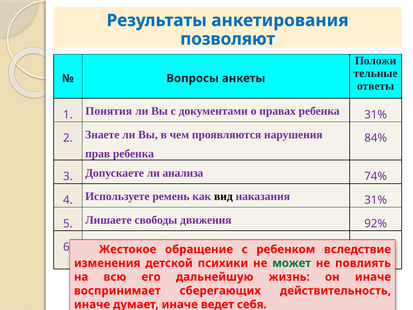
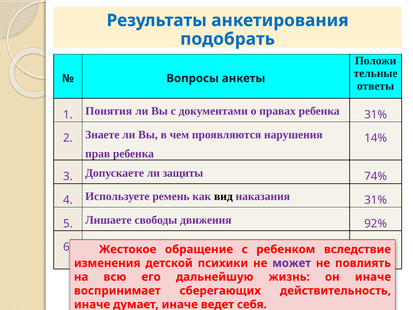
позволяют: позволяют -> подобрать
84%: 84% -> 14%
анализа: анализа -> защиты
может colour: green -> purple
